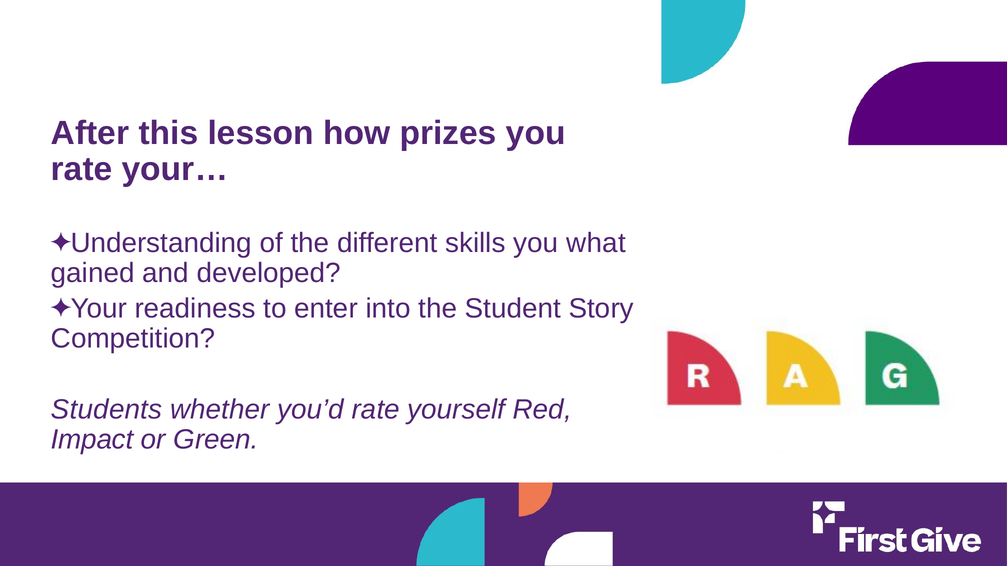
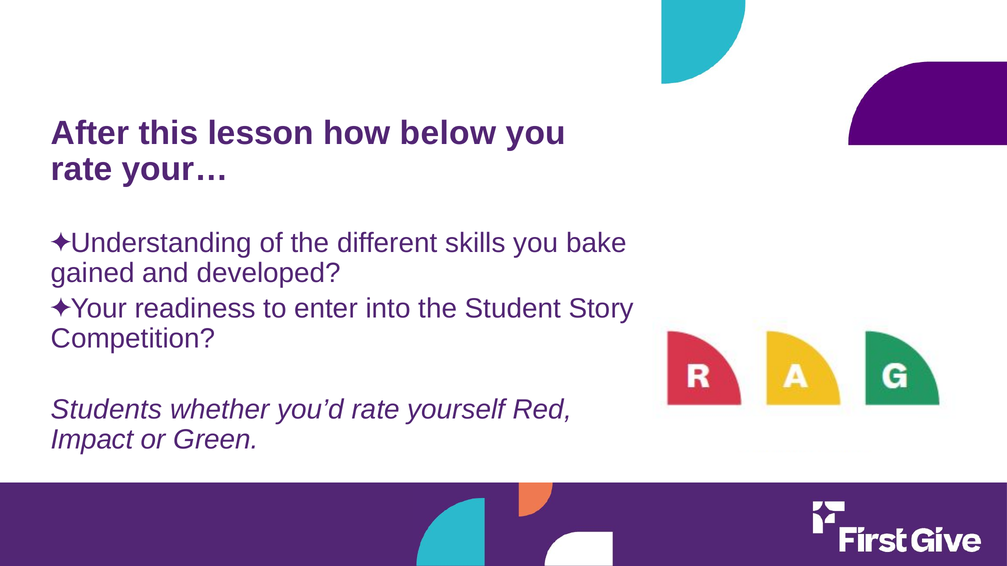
prizes: prizes -> below
what: what -> bake
